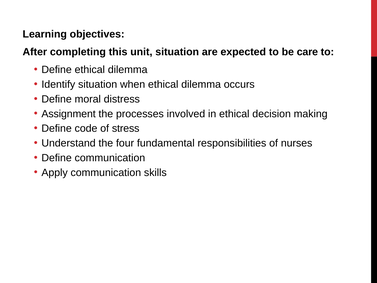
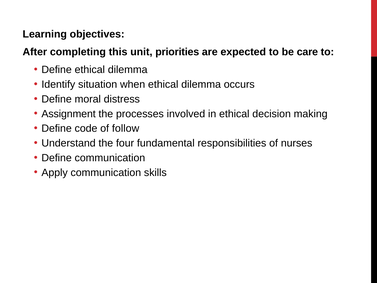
unit situation: situation -> priorities
stress: stress -> follow
